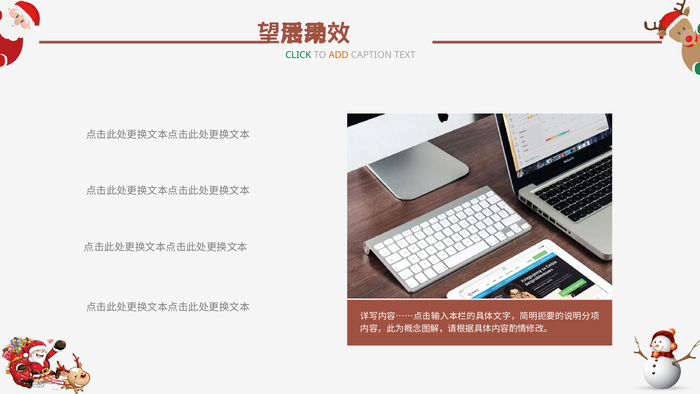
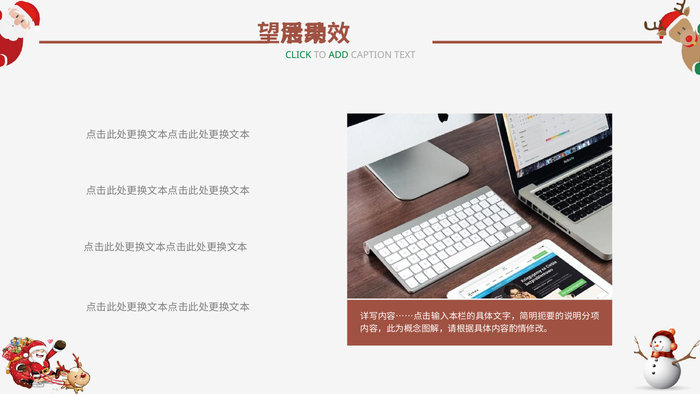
ADD colour: orange -> green
